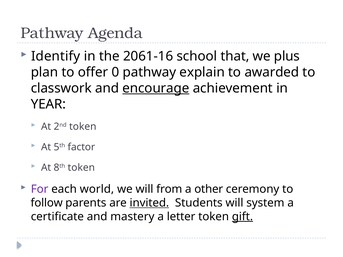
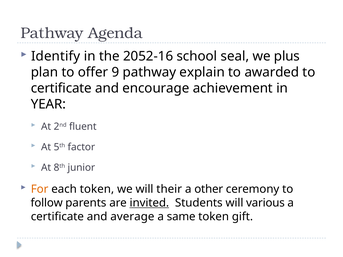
2061-16: 2061-16 -> 2052-16
that: that -> seal
0: 0 -> 9
classwork at (61, 88): classwork -> certificate
encourage underline: present -> none
2nd token: token -> fluent
8th token: token -> junior
For colour: purple -> orange
each world: world -> token
from: from -> their
system: system -> various
mastery: mastery -> average
letter: letter -> same
gift underline: present -> none
